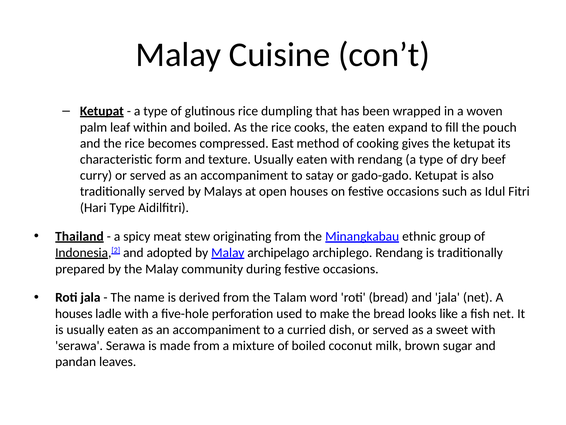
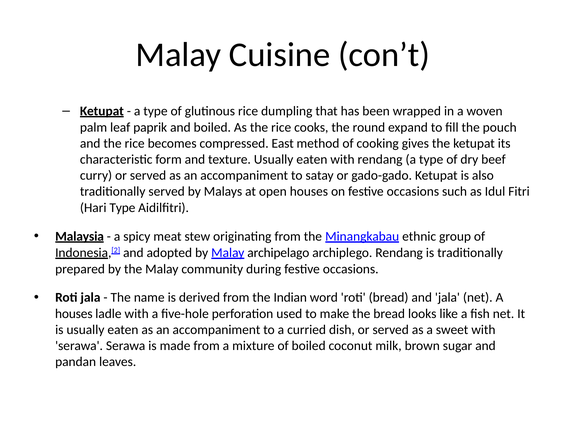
within: within -> paprik
the eaten: eaten -> round
Thailand: Thailand -> Malaysia
Talam: Talam -> Indian
